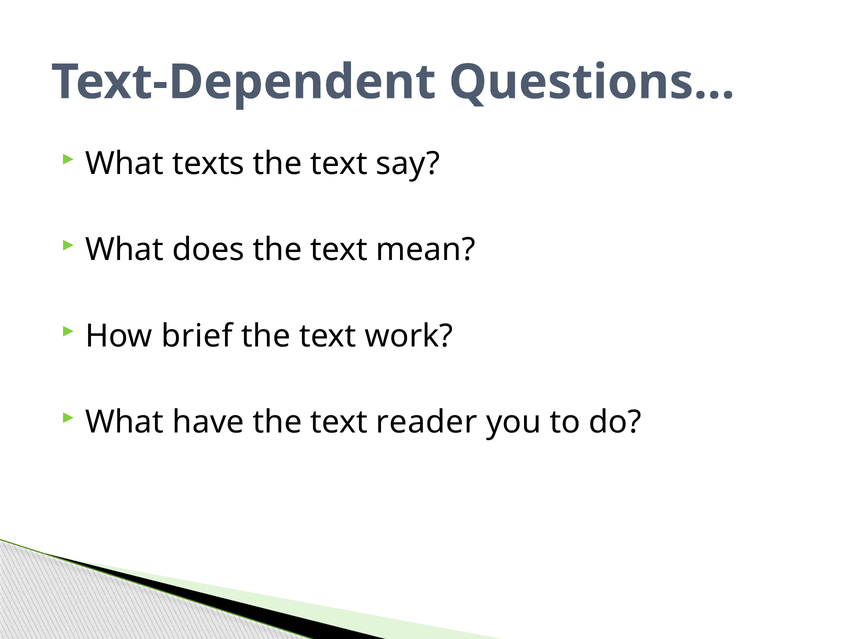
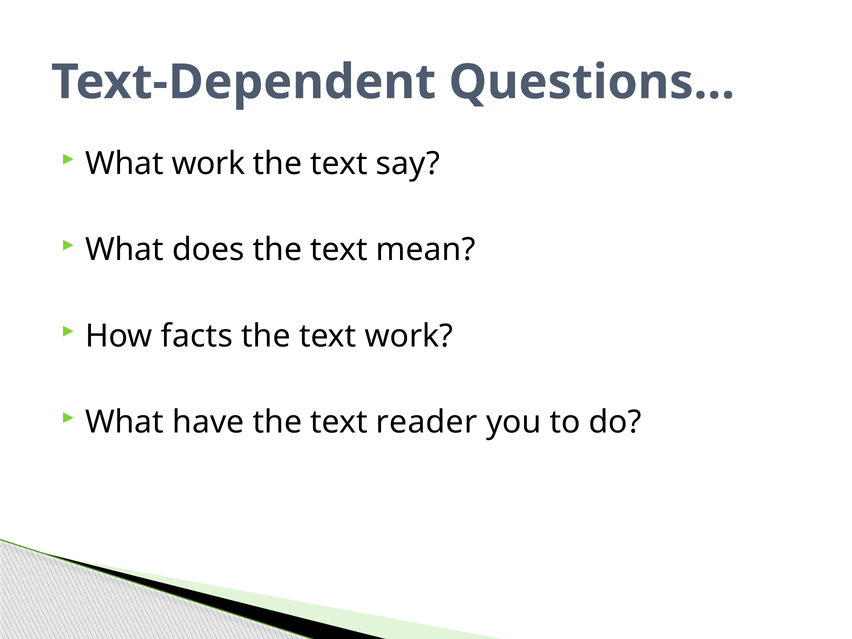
What texts: texts -> work
brief: brief -> facts
